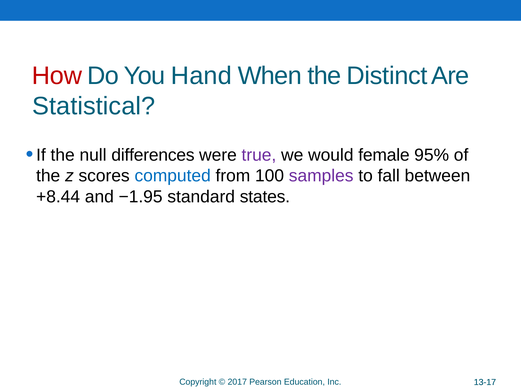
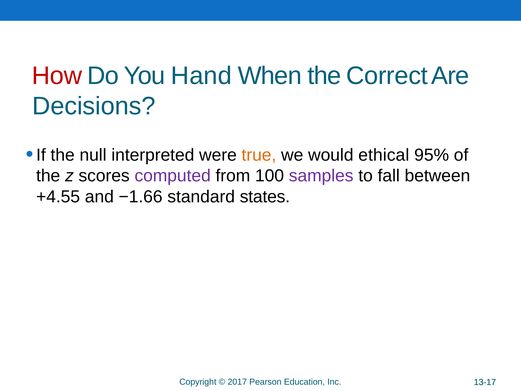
Distinct: Distinct -> Correct
Statistical: Statistical -> Decisions
differences: differences -> interpreted
true colour: purple -> orange
female: female -> ethical
computed colour: blue -> purple
+8.44: +8.44 -> +4.55
−1.95: −1.95 -> −1.66
